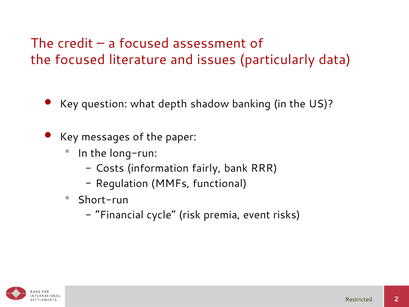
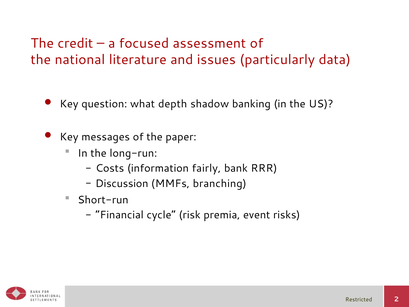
the focused: focused -> national
Regulation: Regulation -> Discussion
functional: functional -> branching
